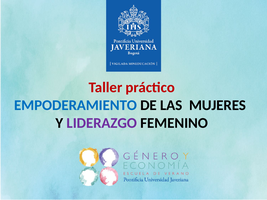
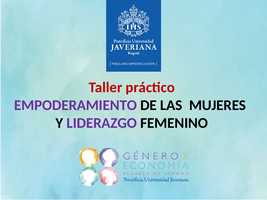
EMPODERAMIENTO colour: blue -> purple
